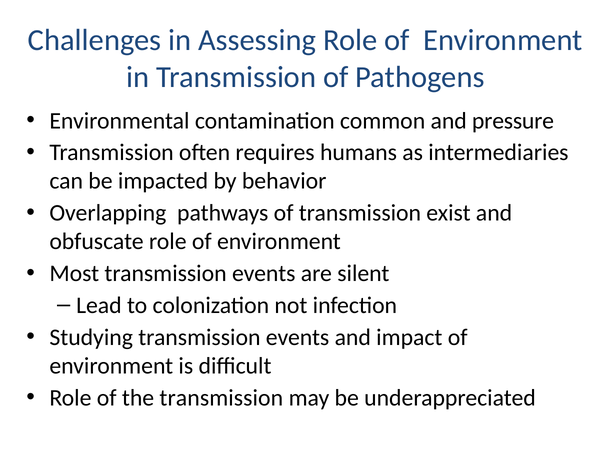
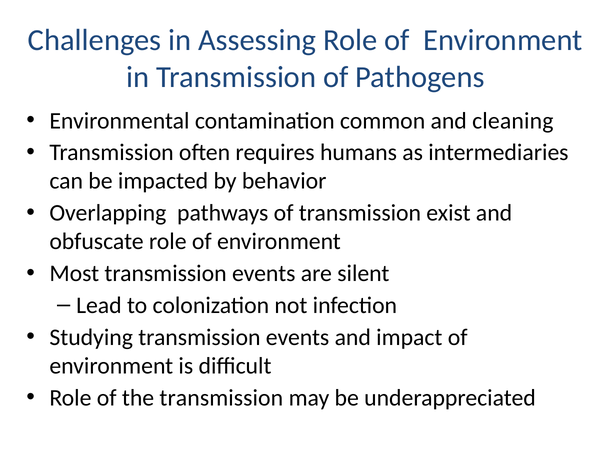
pressure: pressure -> cleaning
